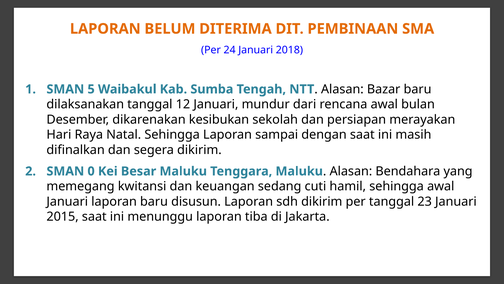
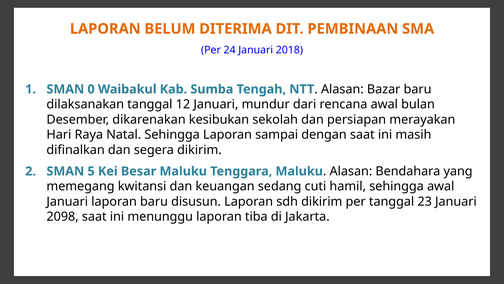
5: 5 -> 0
0: 0 -> 5
2015: 2015 -> 2098
